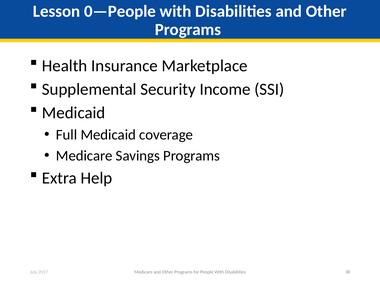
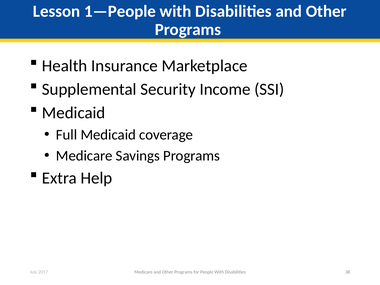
0—People: 0—People -> 1—People
